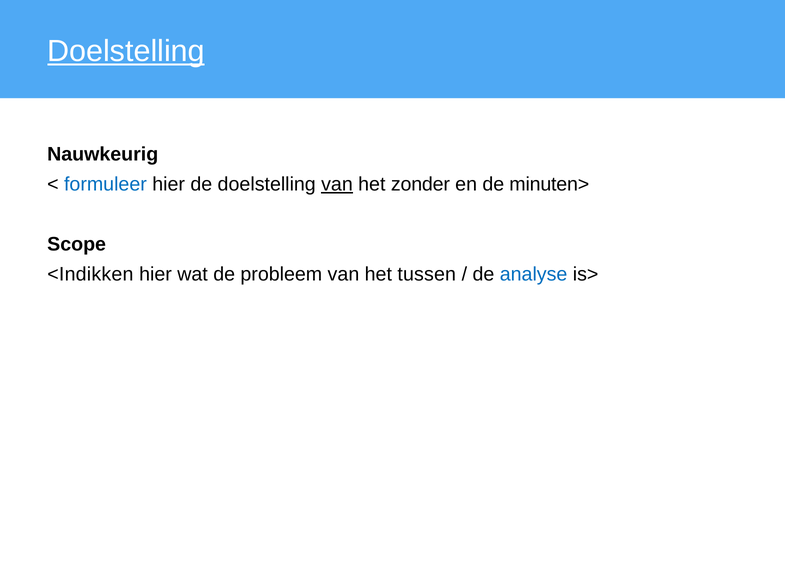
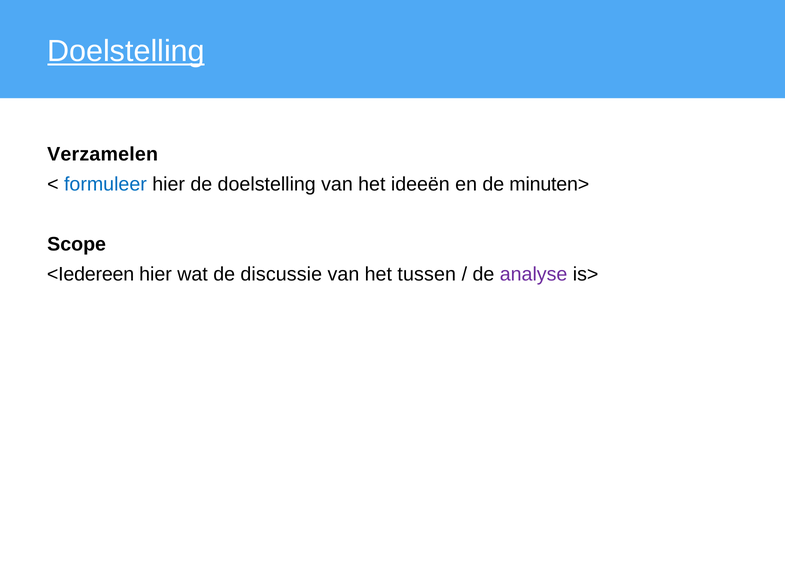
Nauwkeurig: Nauwkeurig -> Verzamelen
van at (337, 185) underline: present -> none
zonder: zonder -> ideeën
<Indikken: <Indikken -> <Iedereen
probleem: probleem -> discussie
analyse colour: blue -> purple
